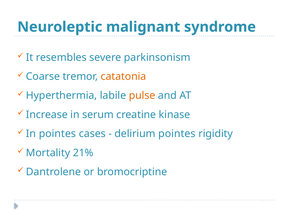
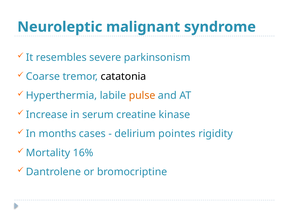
catatonia colour: orange -> black
In pointes: pointes -> months
21%: 21% -> 16%
